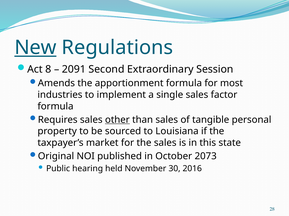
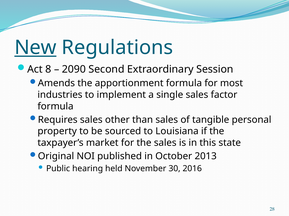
2091: 2091 -> 2090
other underline: present -> none
2073: 2073 -> 2013
